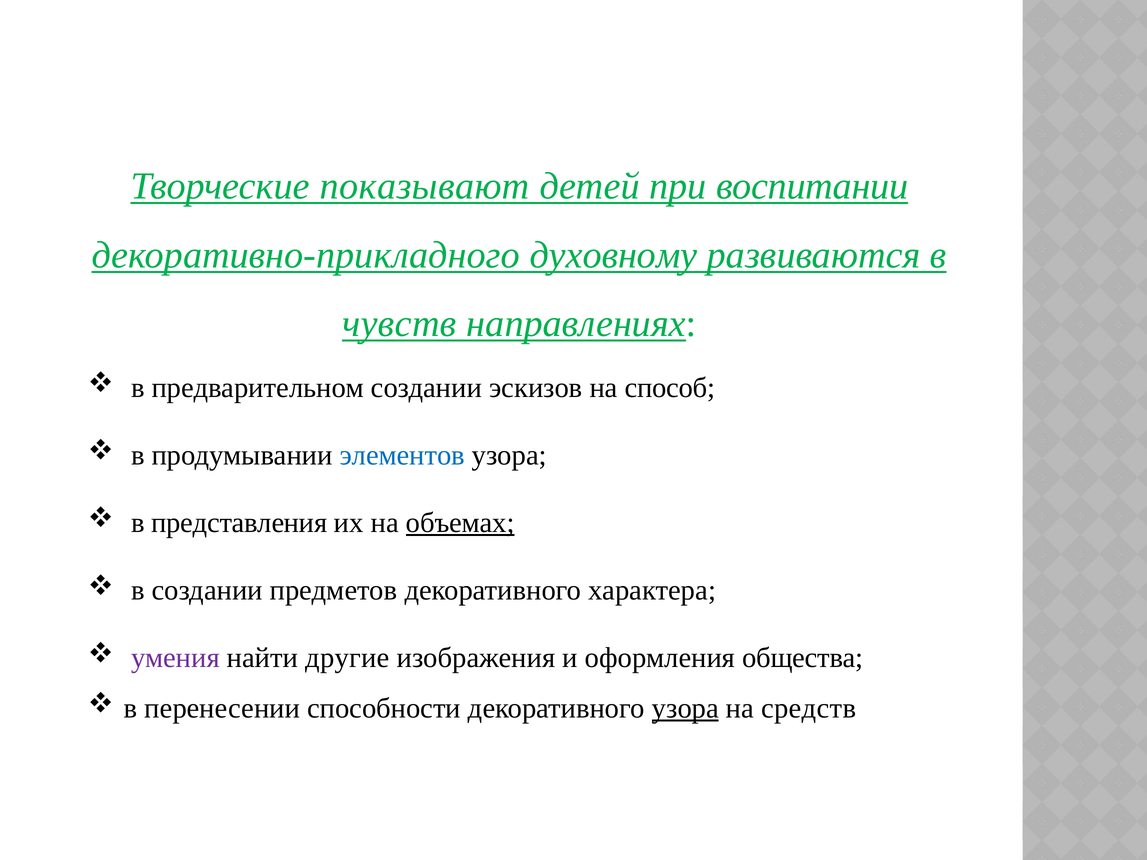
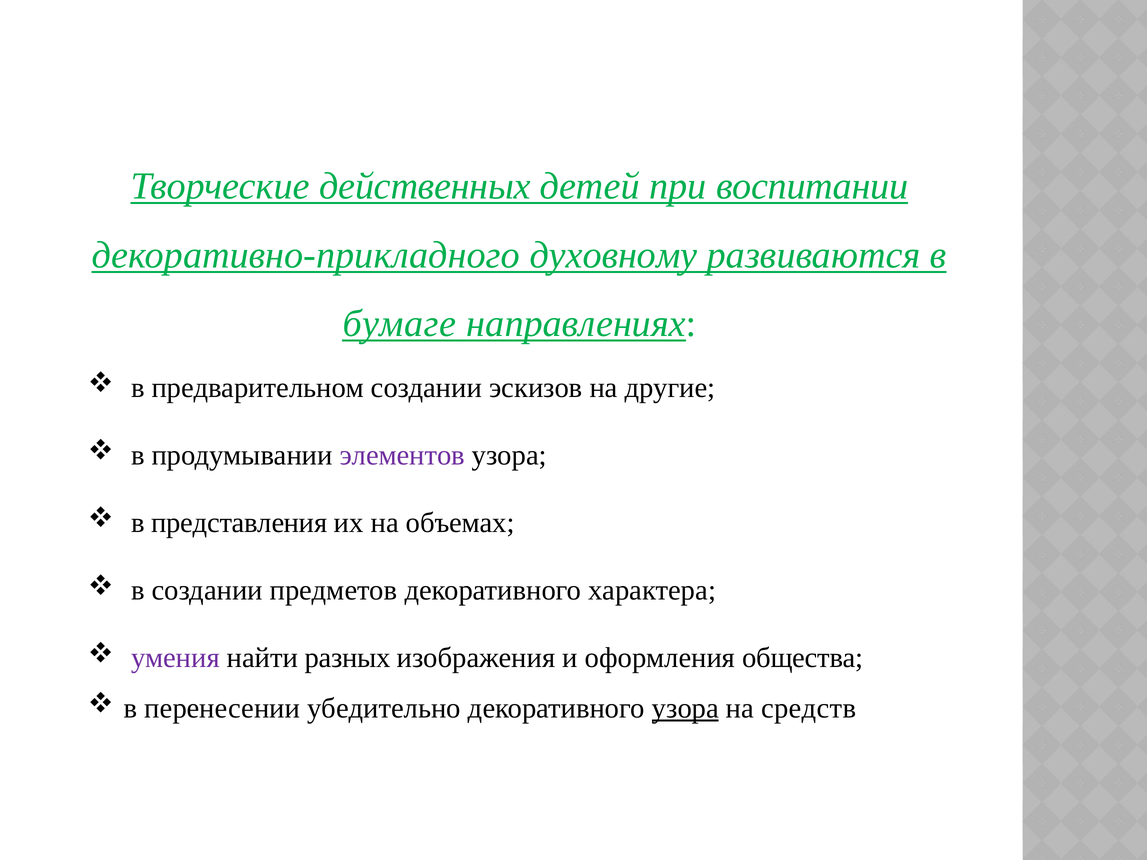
показывают: показывают -> действенных
чувств: чувств -> бумаге
способ: способ -> другие
элементов colour: blue -> purple
объемах underline: present -> none
другие: другие -> разных
способности: способности -> убедительно
